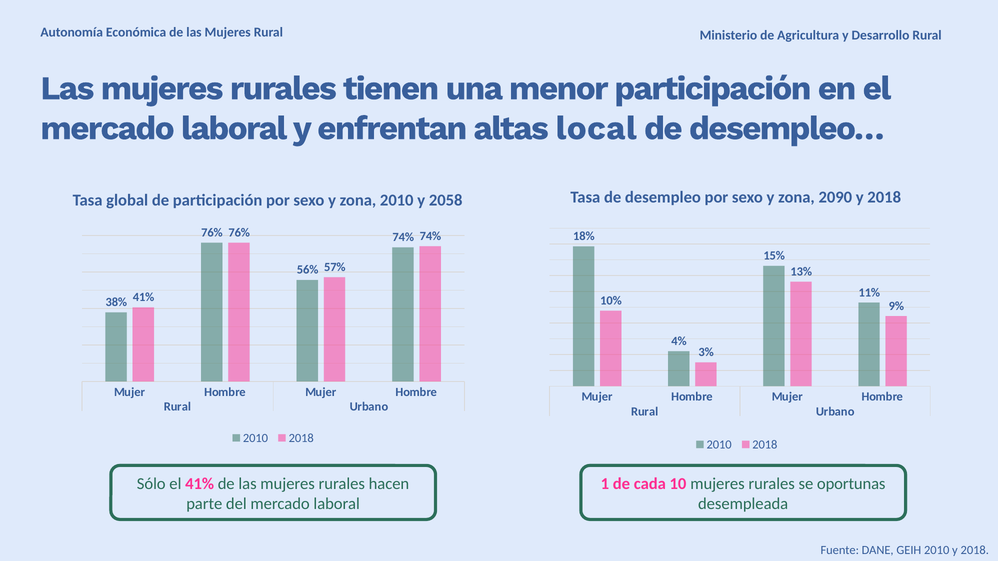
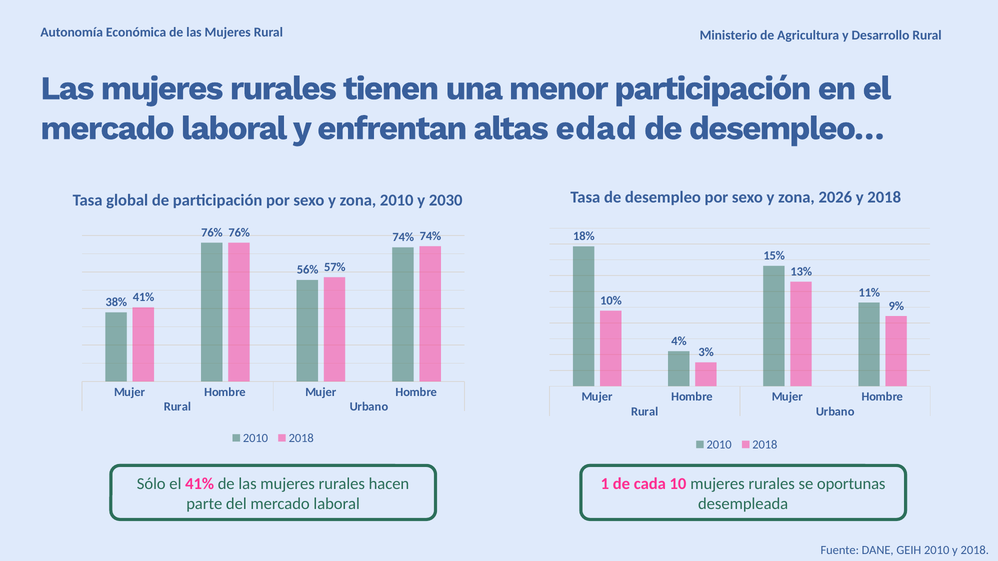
local: local -> edad
2090: 2090 -> 2026
2058: 2058 -> 2030
